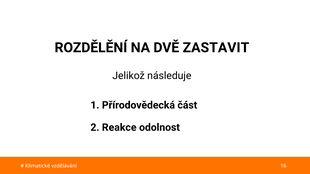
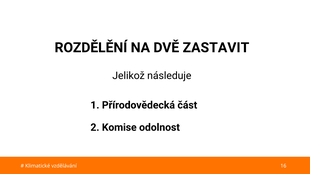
Reakce: Reakce -> Komise
